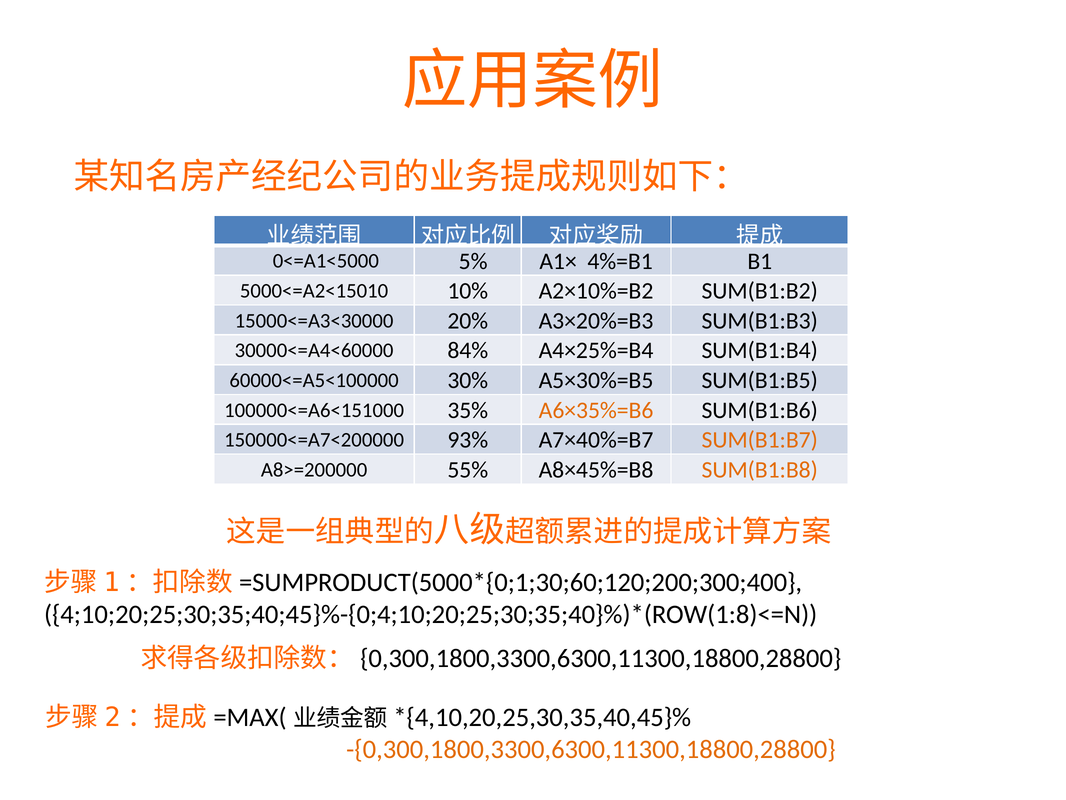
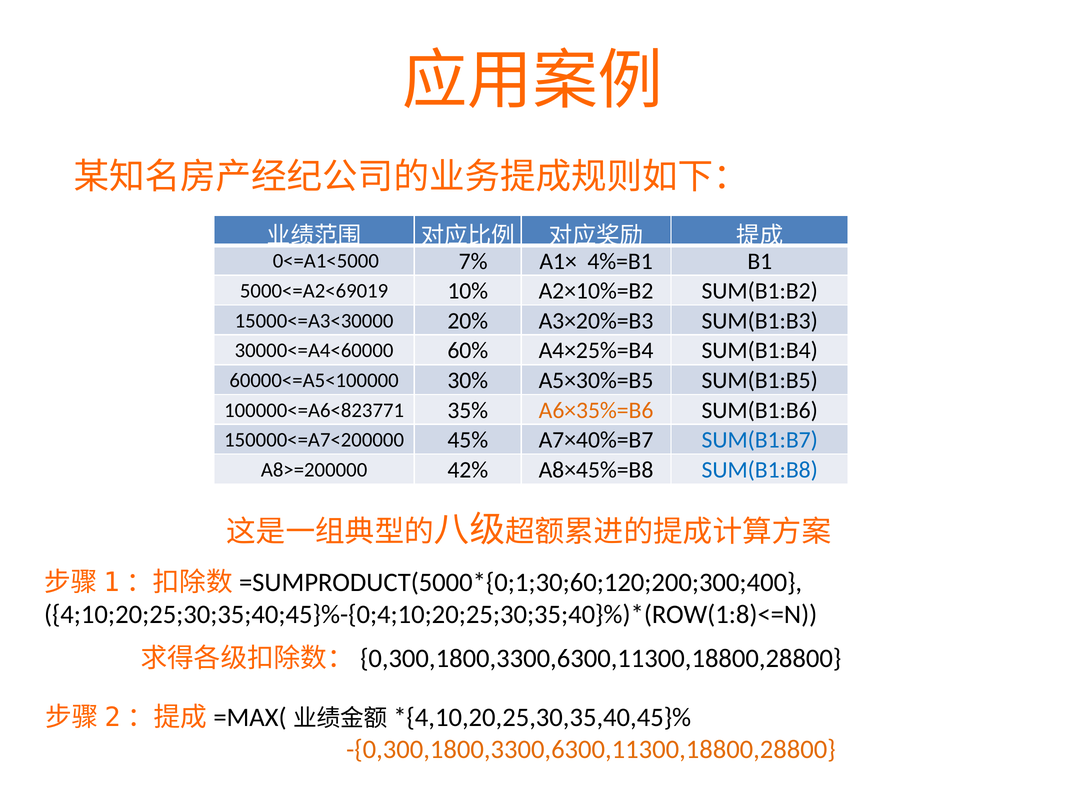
5%: 5% -> 7%
5000<=A2<15010: 5000<=A2<15010 -> 5000<=A2<69019
84%: 84% -> 60%
100000<=A6<151000: 100000<=A6<151000 -> 100000<=A6<823771
93%: 93% -> 45%
SUM(B1:B7 colour: orange -> blue
55%: 55% -> 42%
SUM(B1:B8 colour: orange -> blue
